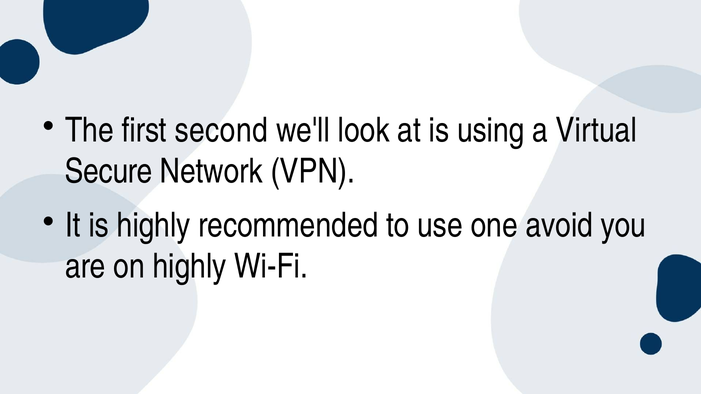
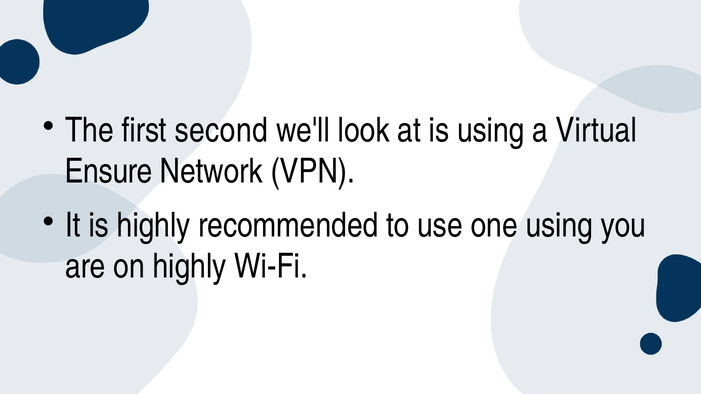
Secure: Secure -> Ensure
one avoid: avoid -> using
